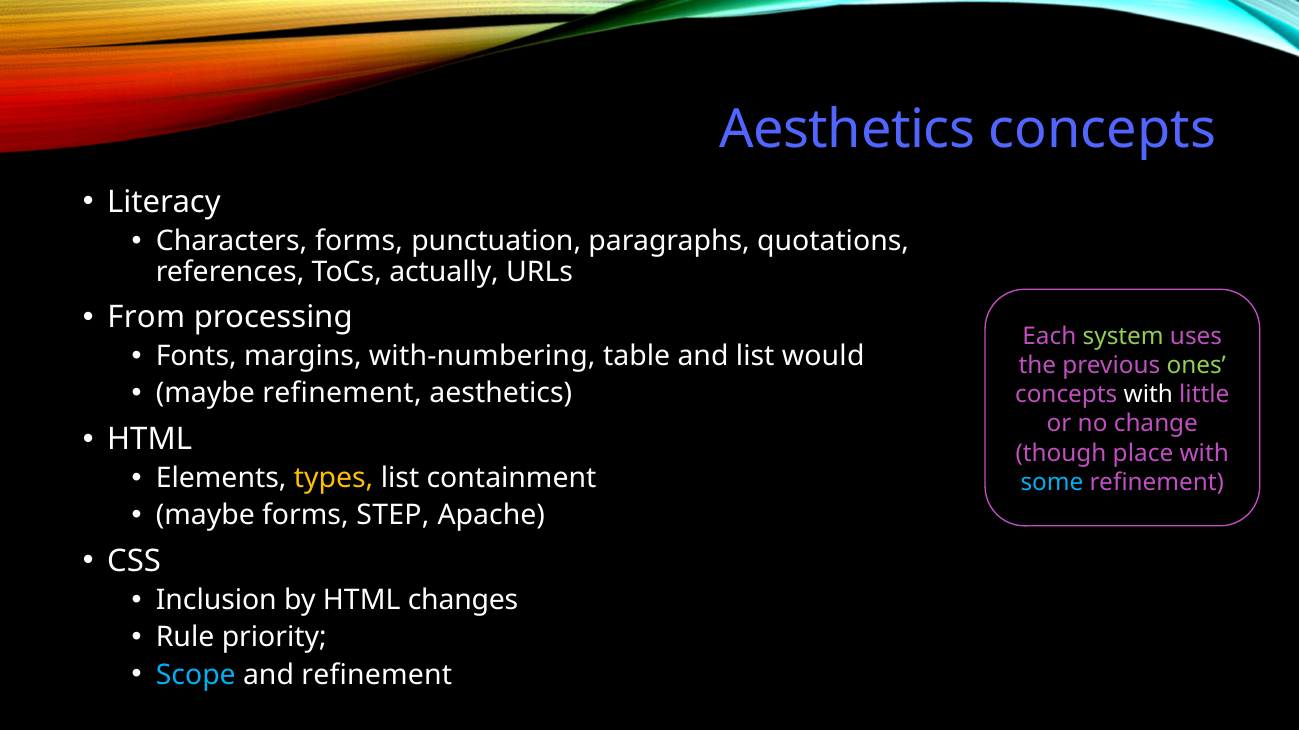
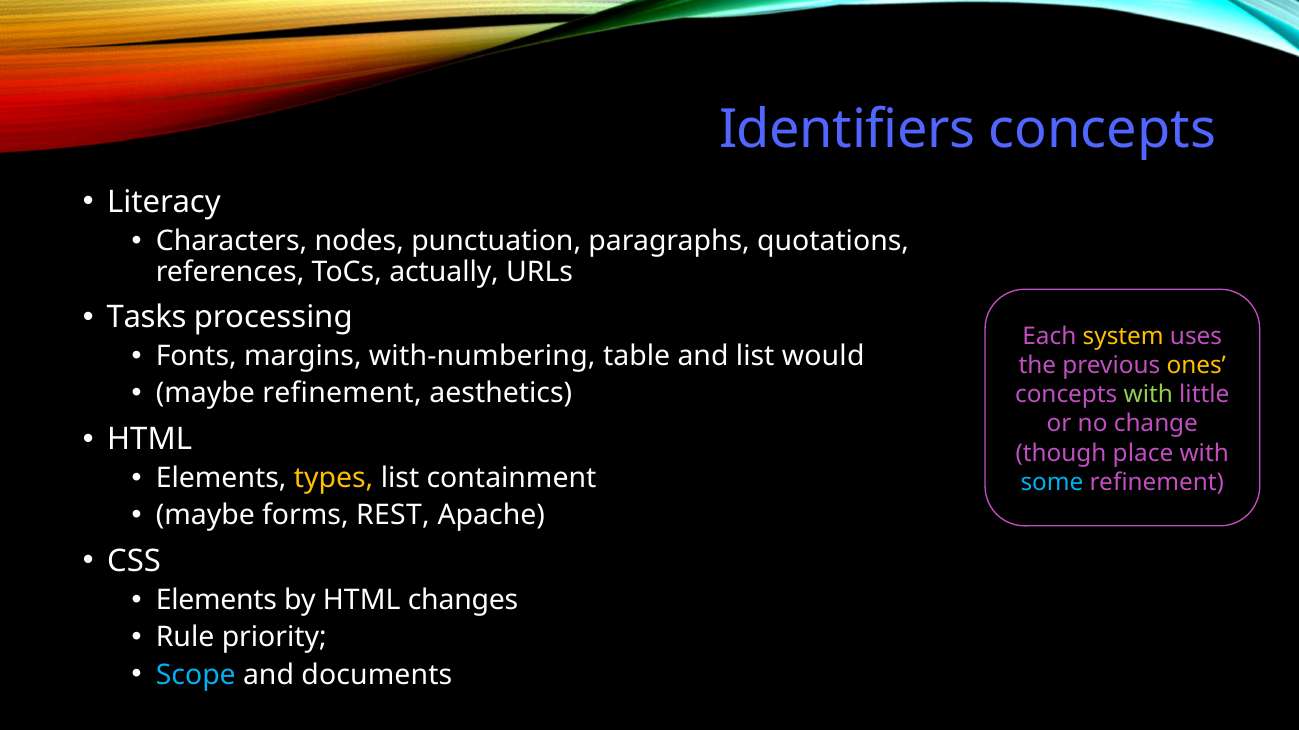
Aesthetics at (847, 130): Aesthetics -> Identifiers
Characters forms: forms -> nodes
From: From -> Tasks
system colour: light green -> yellow
ones colour: light green -> yellow
with at (1148, 395) colour: white -> light green
STEP: STEP -> REST
Inclusion at (216, 600): Inclusion -> Elements
and refinement: refinement -> documents
